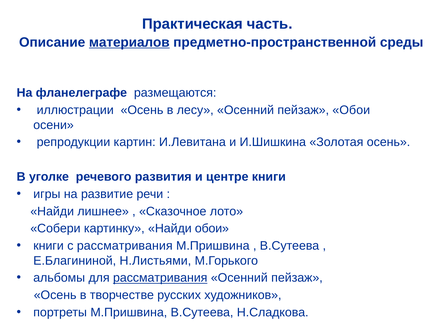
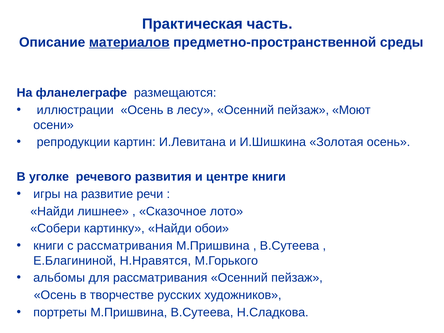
пейзаж Обои: Обои -> Моют
Н.Листьями: Н.Листьями -> Н.Нравятся
рассматривания at (160, 278) underline: present -> none
